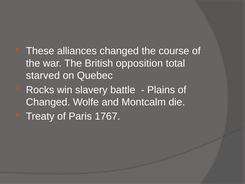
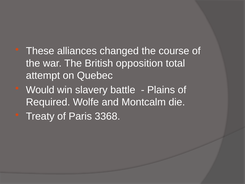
starved: starved -> attempt
Rocks: Rocks -> Would
Changed at (48, 102): Changed -> Required
1767: 1767 -> 3368
